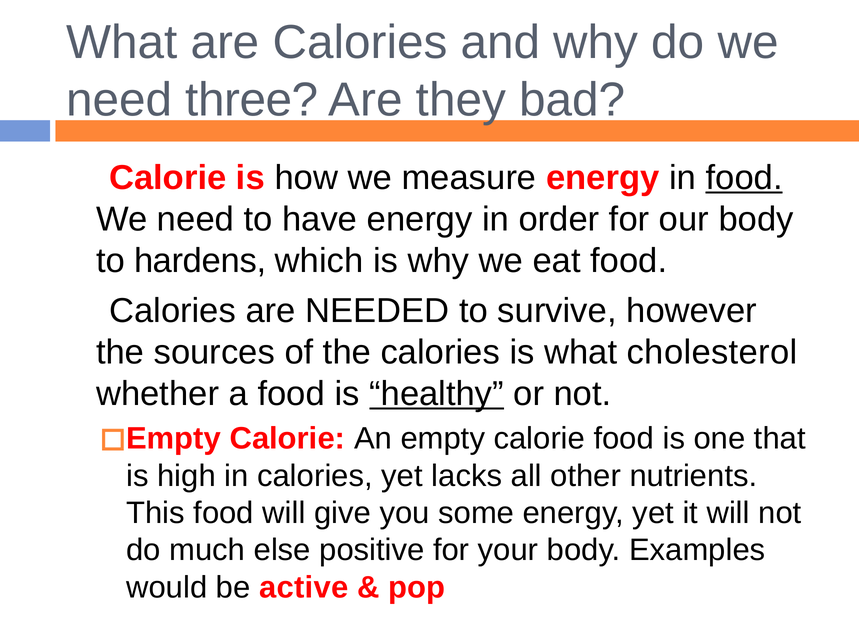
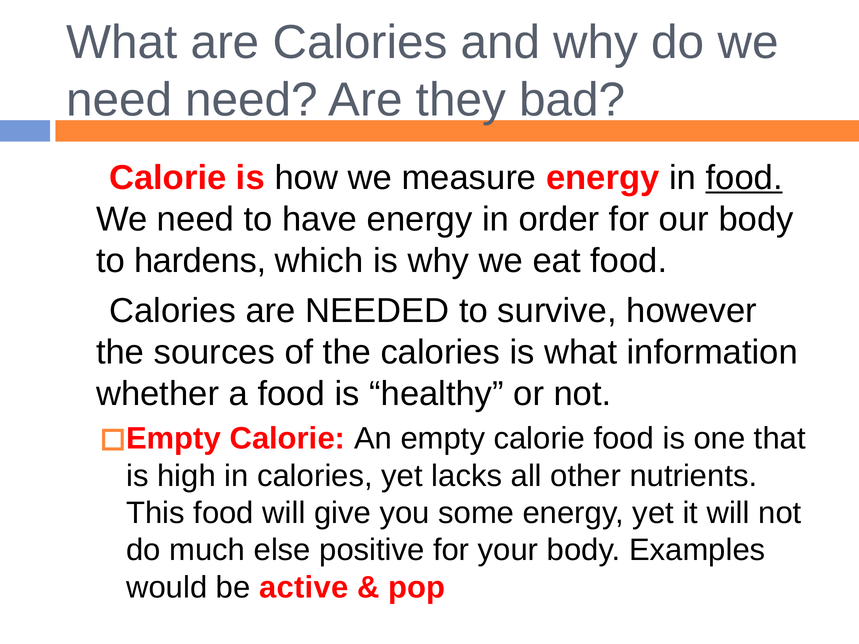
need three: three -> need
cholesterol: cholesterol -> information
healthy underline: present -> none
